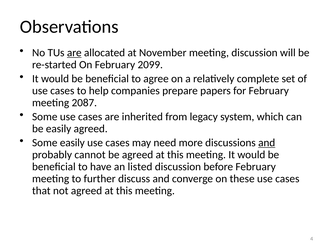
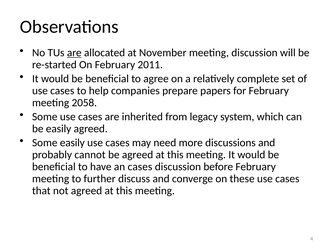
2099: 2099 -> 2011
2087: 2087 -> 2058
and at (267, 143) underline: present -> none
an listed: listed -> cases
